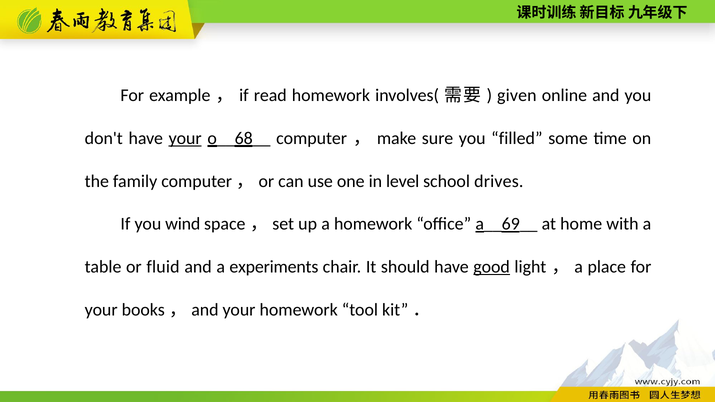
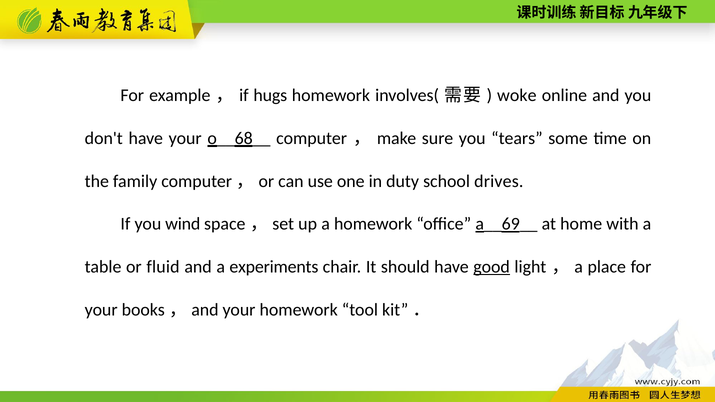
read: read -> hugs
given: given -> woke
your at (185, 138) underline: present -> none
filled: filled -> tears
level: level -> duty
